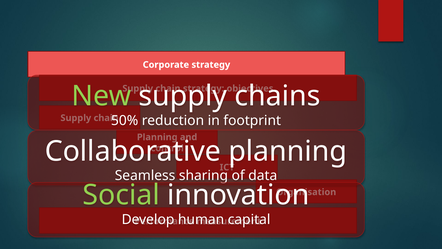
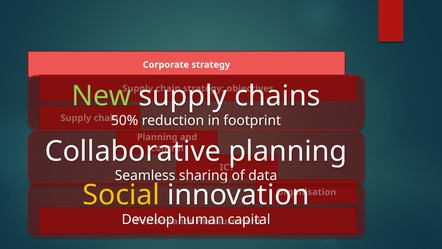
Social colour: light green -> yellow
